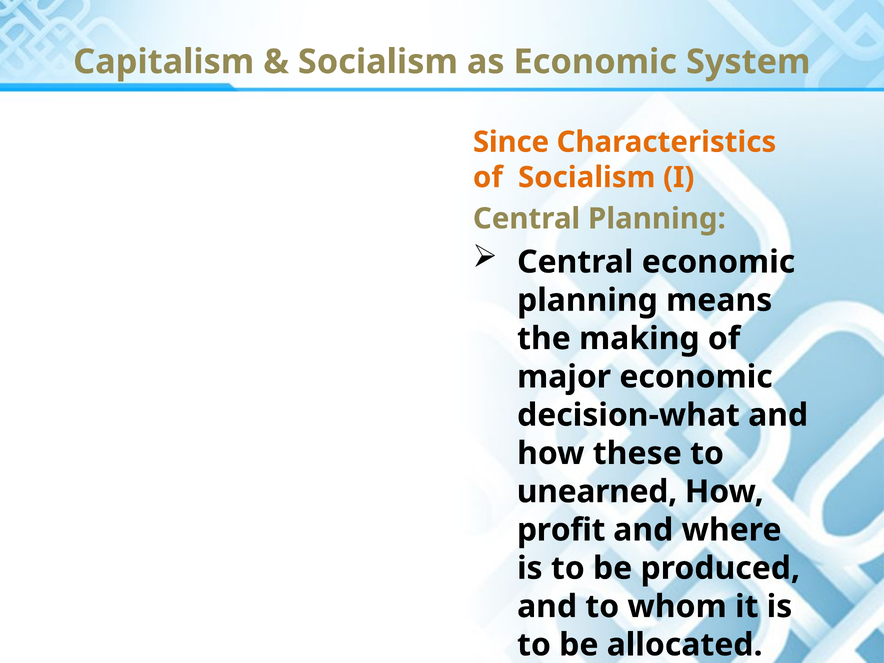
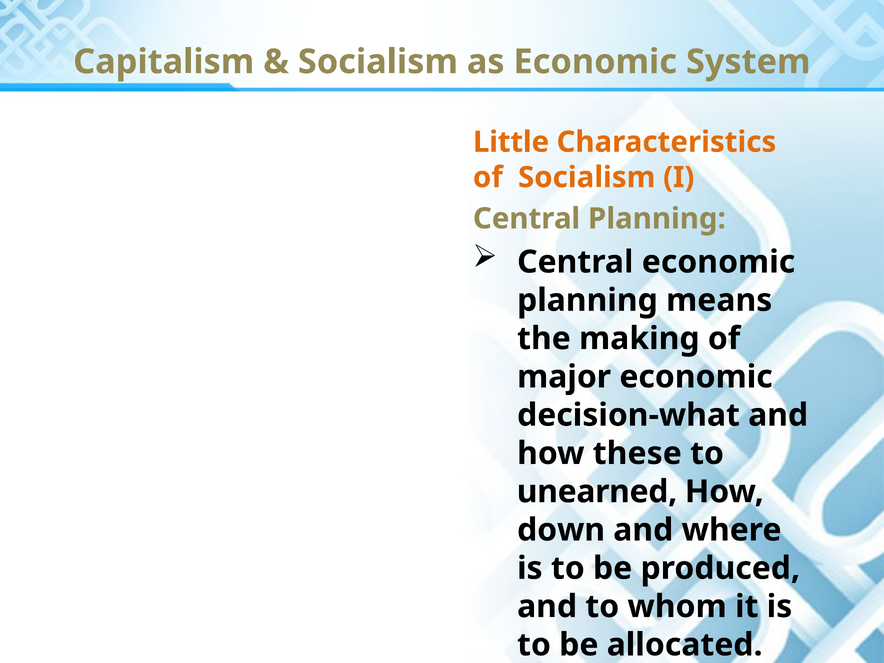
Since: Since -> Little
profit: profit -> down
